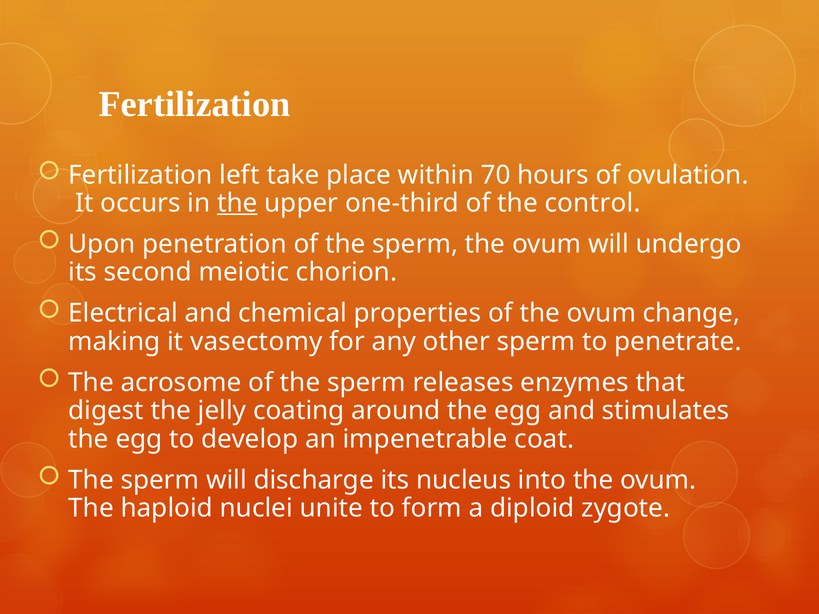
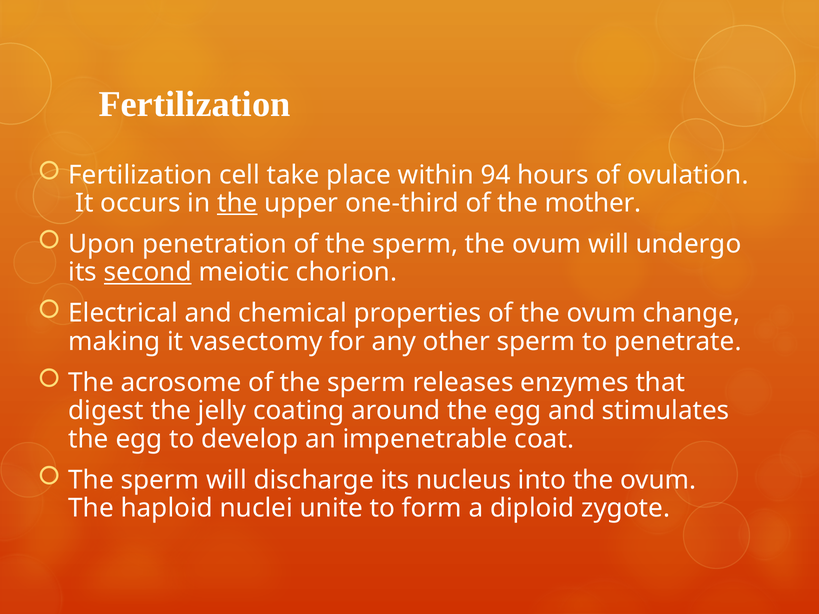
left: left -> cell
70: 70 -> 94
control: control -> mother
second underline: none -> present
